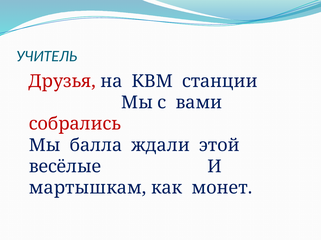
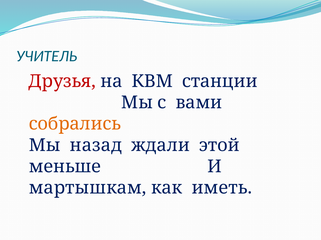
собрались colour: red -> orange
балла: балла -> назад
весёлые: весёлые -> меньше
монет: монет -> иметь
